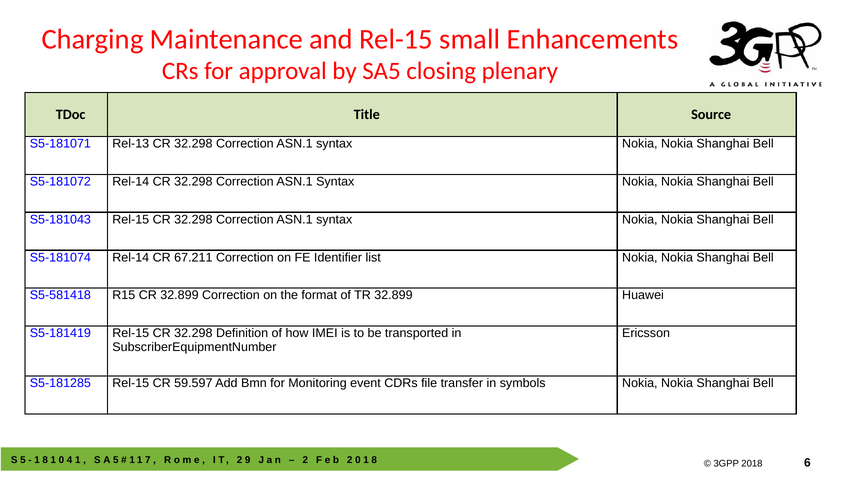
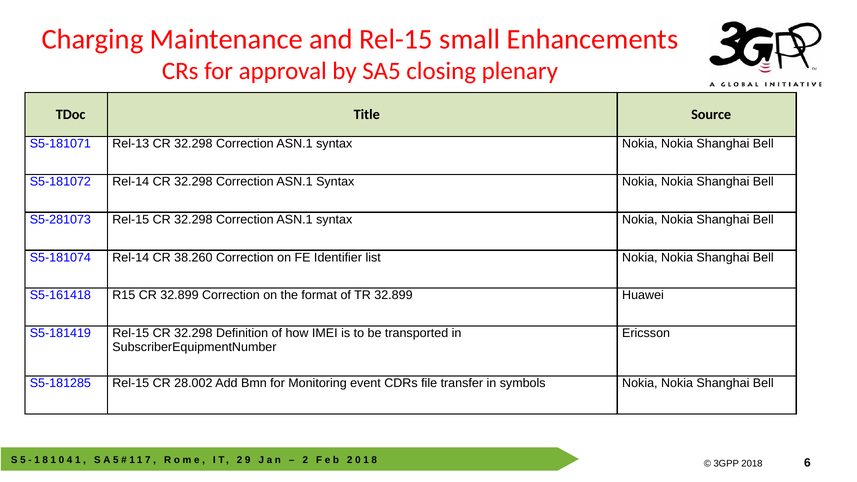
S5-181043: S5-181043 -> S5-281073
67.211: 67.211 -> 38.260
S5-581418: S5-581418 -> S5-161418
59.597: 59.597 -> 28.002
